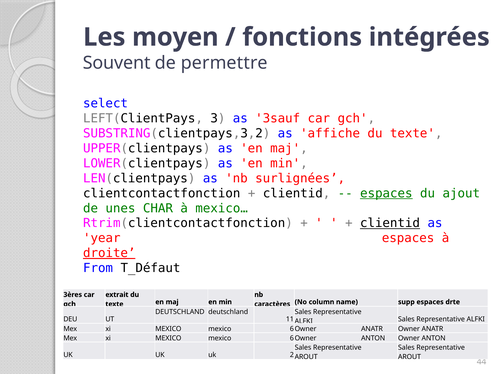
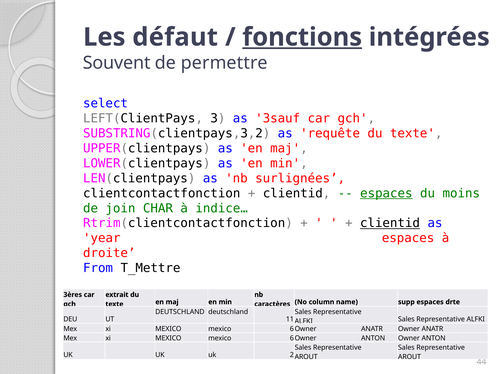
moyen: moyen -> défaut
fonctions underline: none -> present
affiche: affiche -> requête
ajout: ajout -> moins
unes: unes -> join
mexico…: mexico… -> indice…
droite underline: present -> none
T_Défaut: T_Défaut -> T_Mettre
